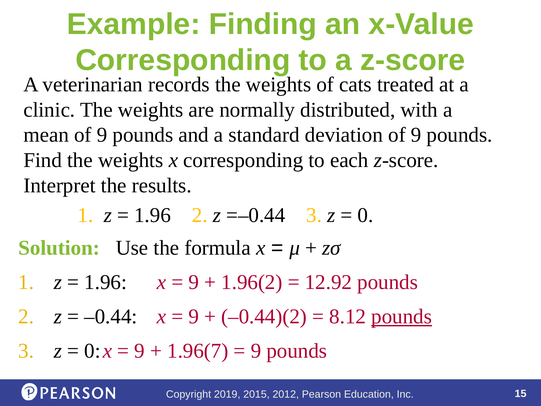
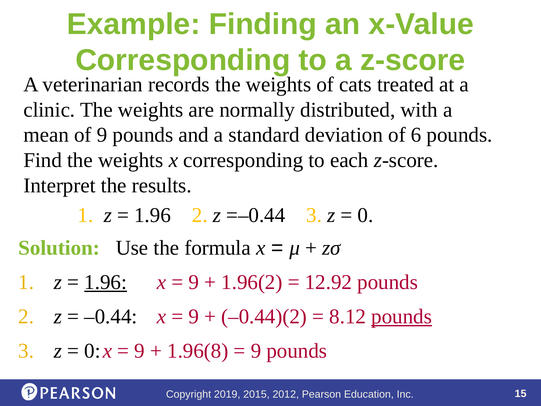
deviation of 9: 9 -> 6
1.96 at (106, 282) underline: none -> present
1.96(7: 1.96(7 -> 1.96(8
